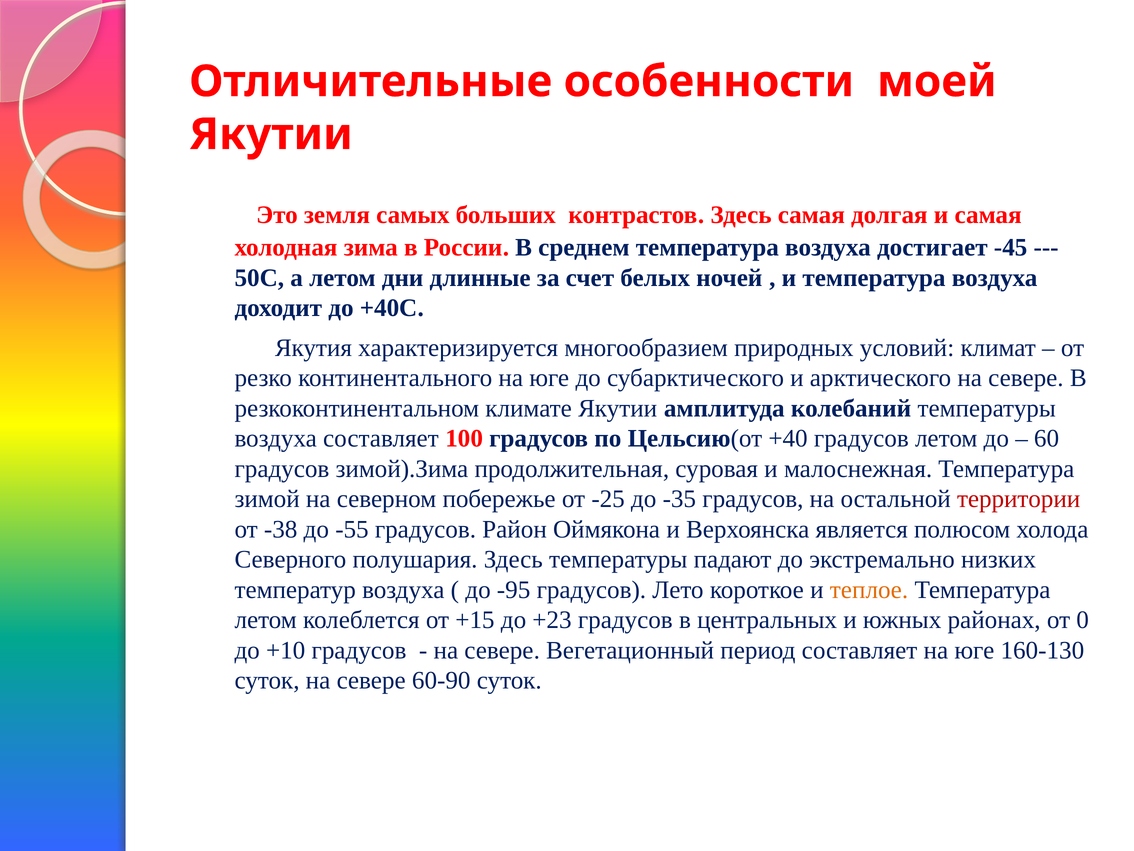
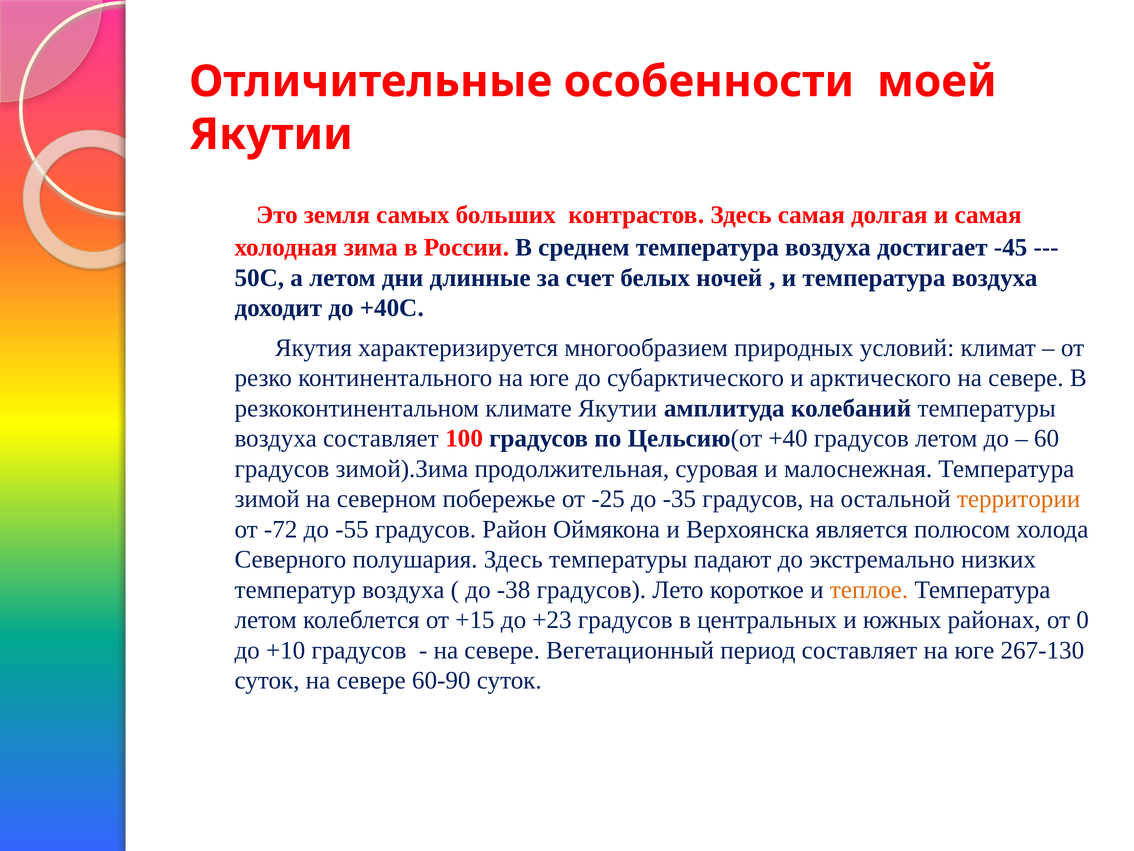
территории colour: red -> orange
-38: -38 -> -72
-95: -95 -> -38
160-130: 160-130 -> 267-130
